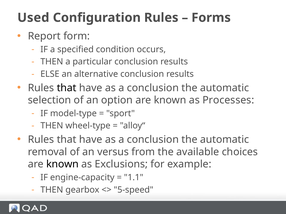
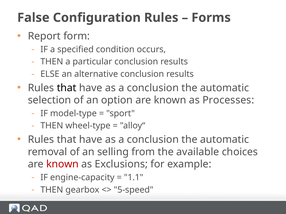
Used: Used -> False
versus: versus -> selling
known at (62, 165) colour: black -> red
